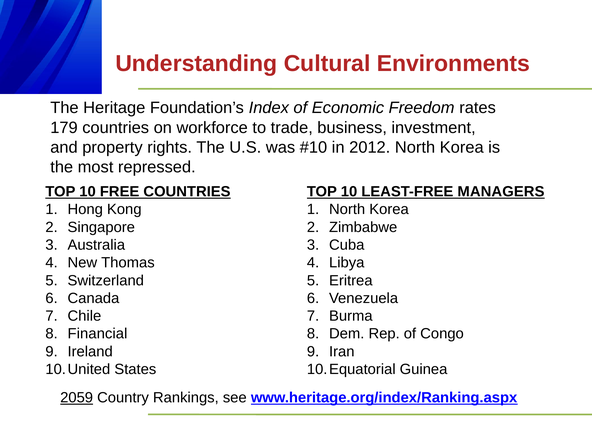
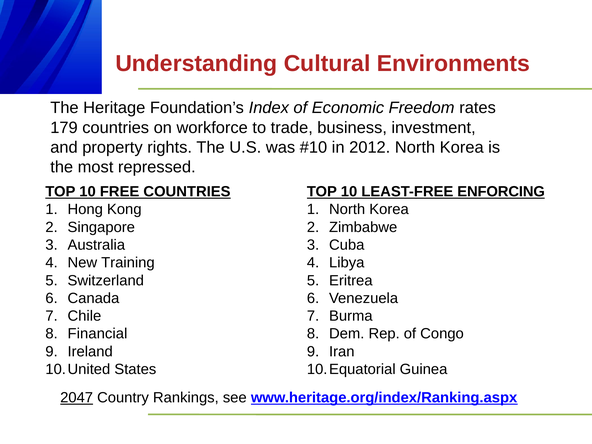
MANAGERS: MANAGERS -> ENFORCING
Thomas: Thomas -> Training
2059: 2059 -> 2047
